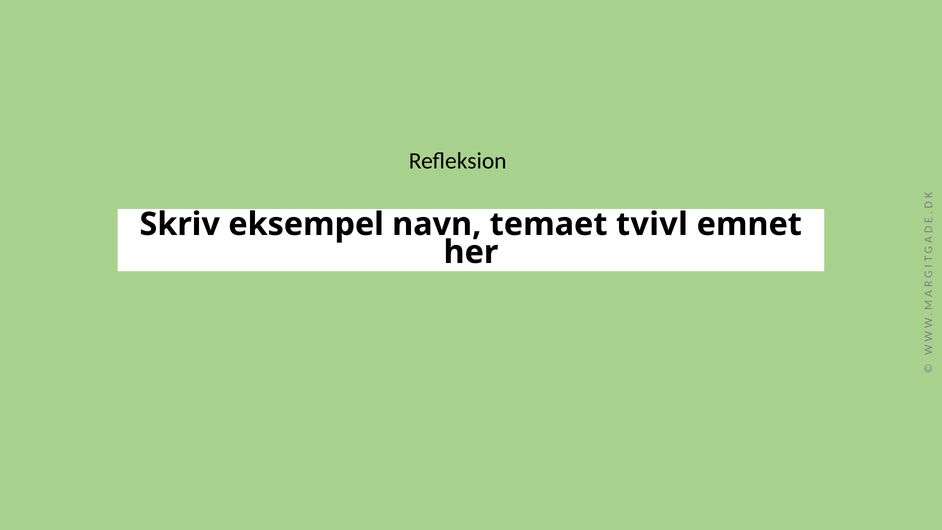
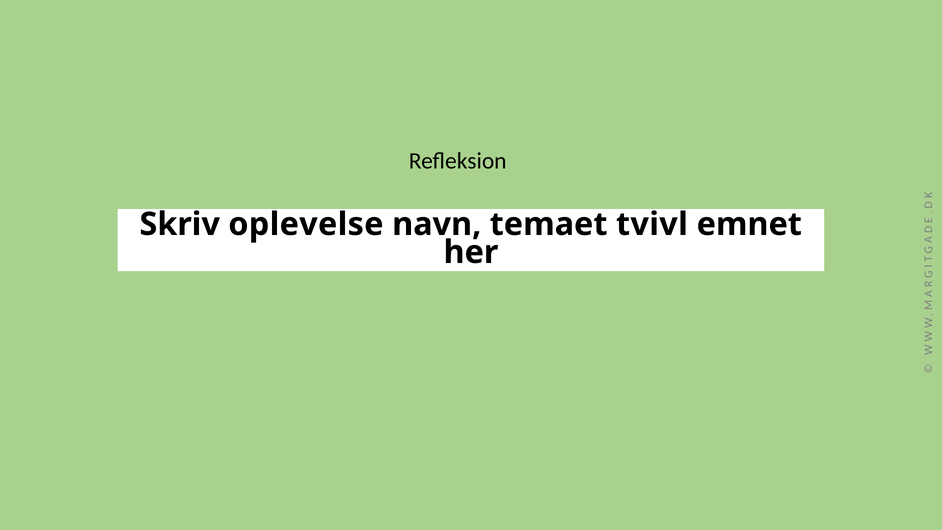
eksempel: eksempel -> oplevelse
